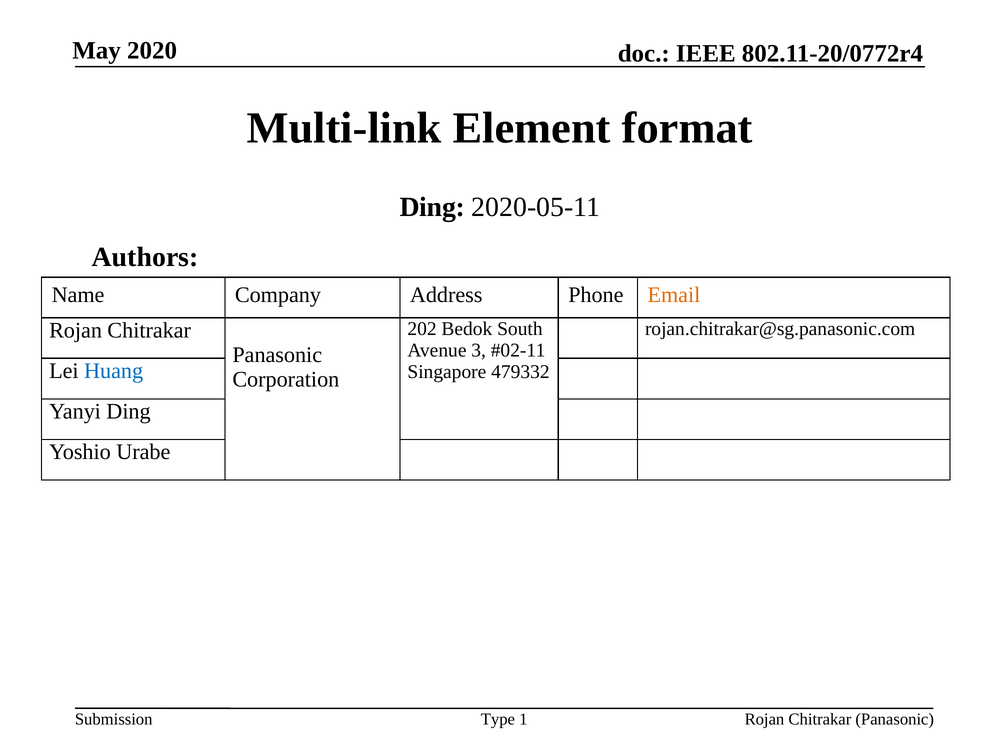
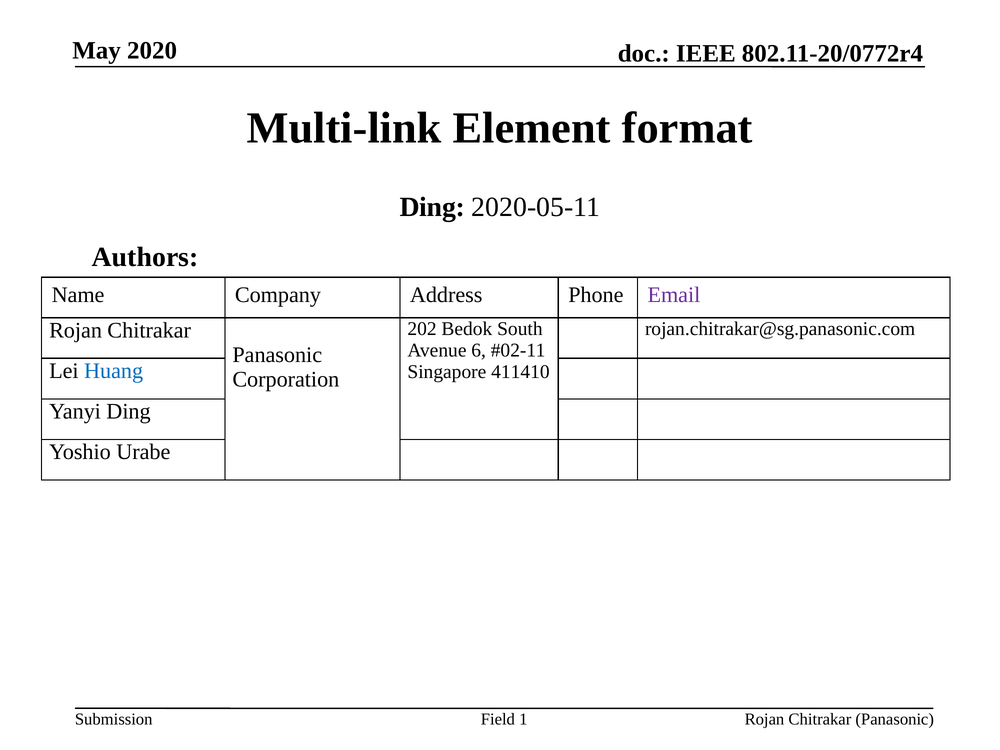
Email colour: orange -> purple
3: 3 -> 6
479332: 479332 -> 411410
Type: Type -> Field
